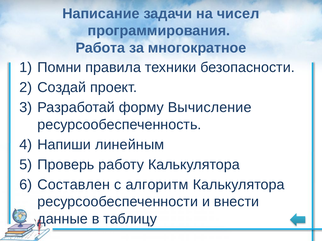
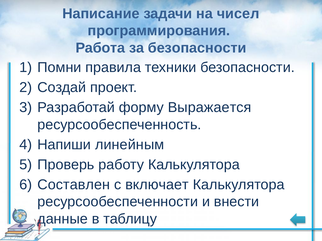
за многократное: многократное -> безопасности
Вычисление: Вычисление -> Выражается
алгоритм: алгоритм -> включает
